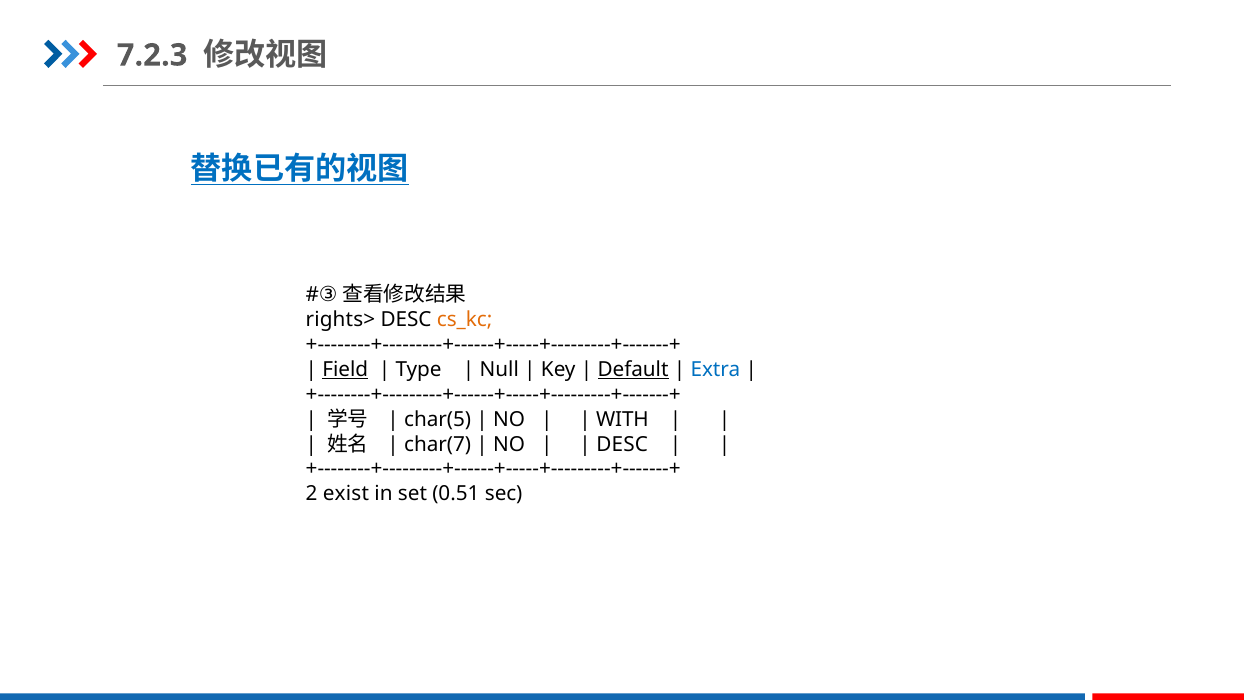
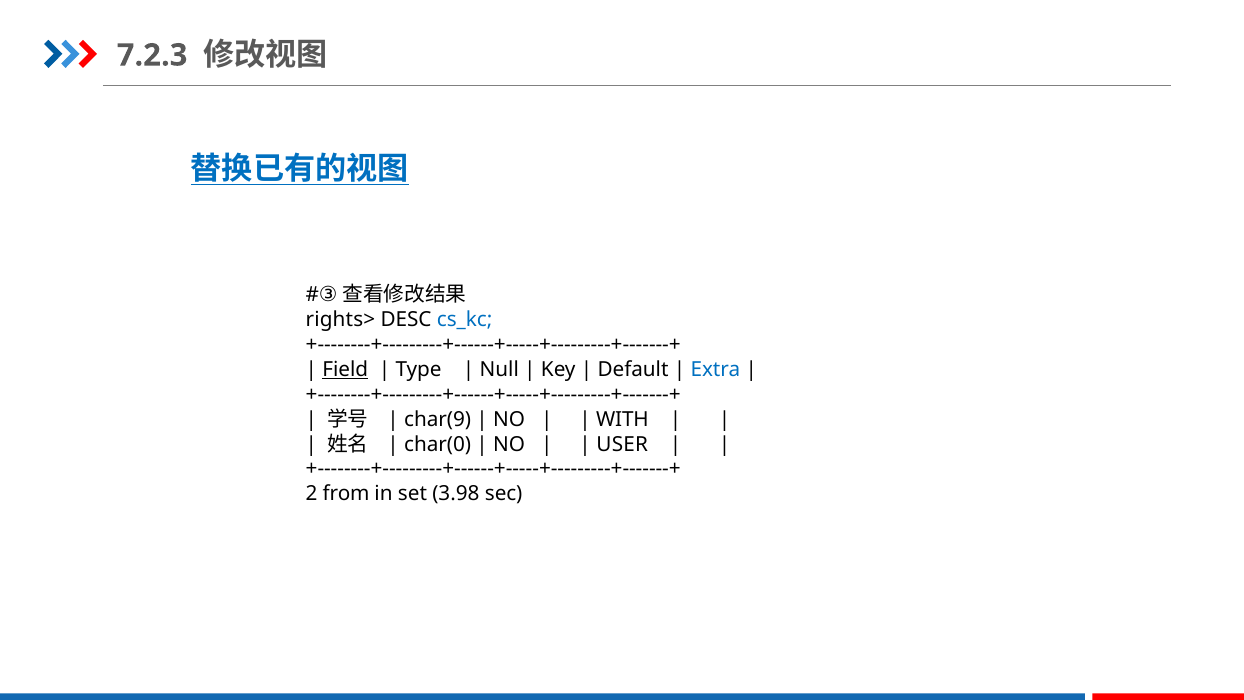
cs_kc colour: orange -> blue
Default underline: present -> none
char(5: char(5 -> char(9
char(7: char(7 -> char(0
DESC at (622, 444): DESC -> USER
exist: exist -> from
0.51: 0.51 -> 3.98
